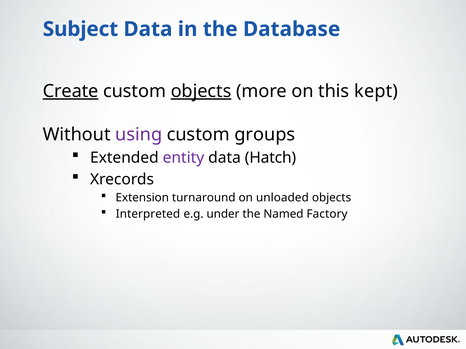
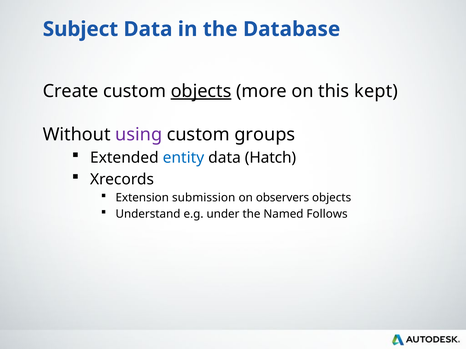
Create underline: present -> none
entity colour: purple -> blue
turnaround: turnaround -> submission
unloaded: unloaded -> observers
Interpreted: Interpreted -> Understand
Factory: Factory -> Follows
